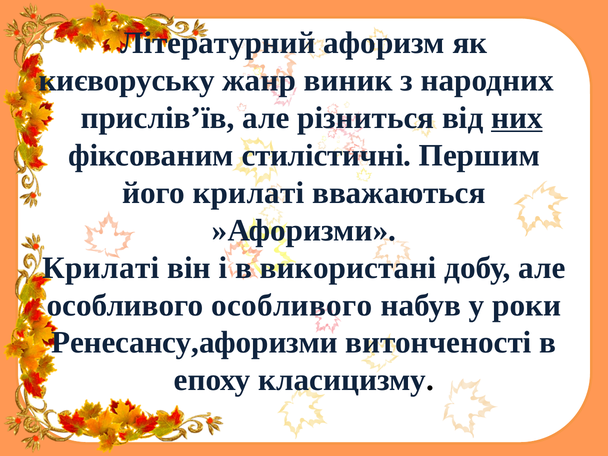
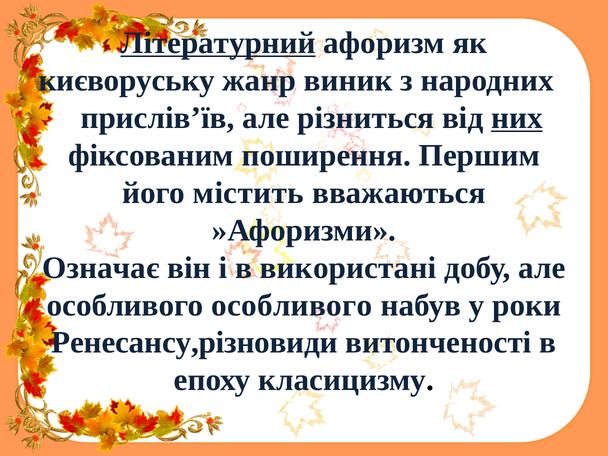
Літературний underline: none -> present
стилістичні: стилістичні -> поширення
його крилаті: крилаті -> містить
Крилаті at (101, 268): Крилаті -> Означає
Ренесансу,афоризми: Ренесансу,афоризми -> Ренесансу,різновиди
